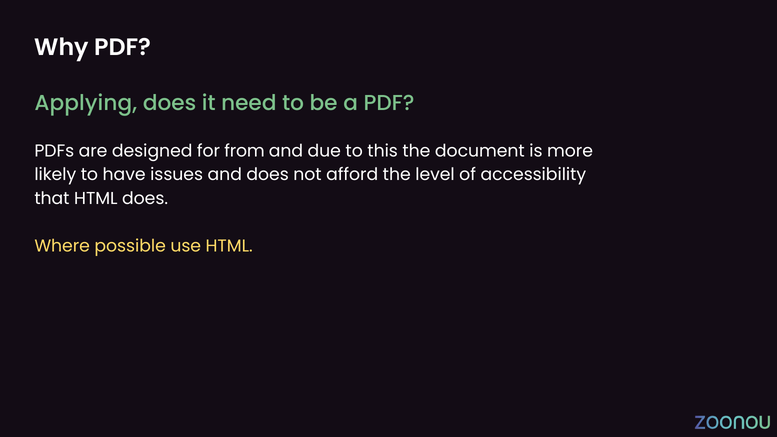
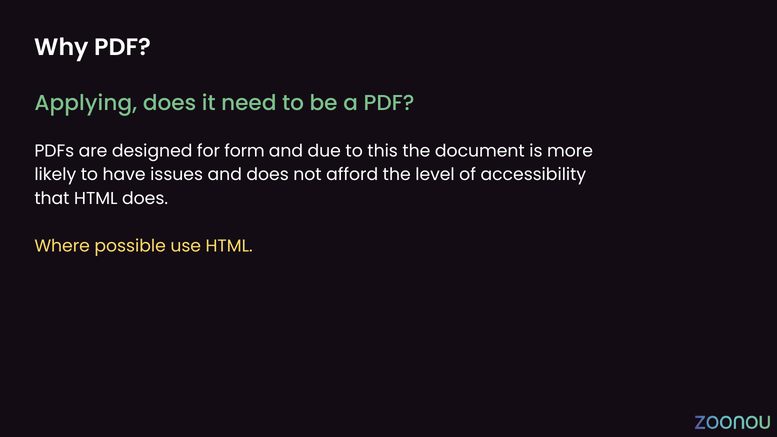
from: from -> form
